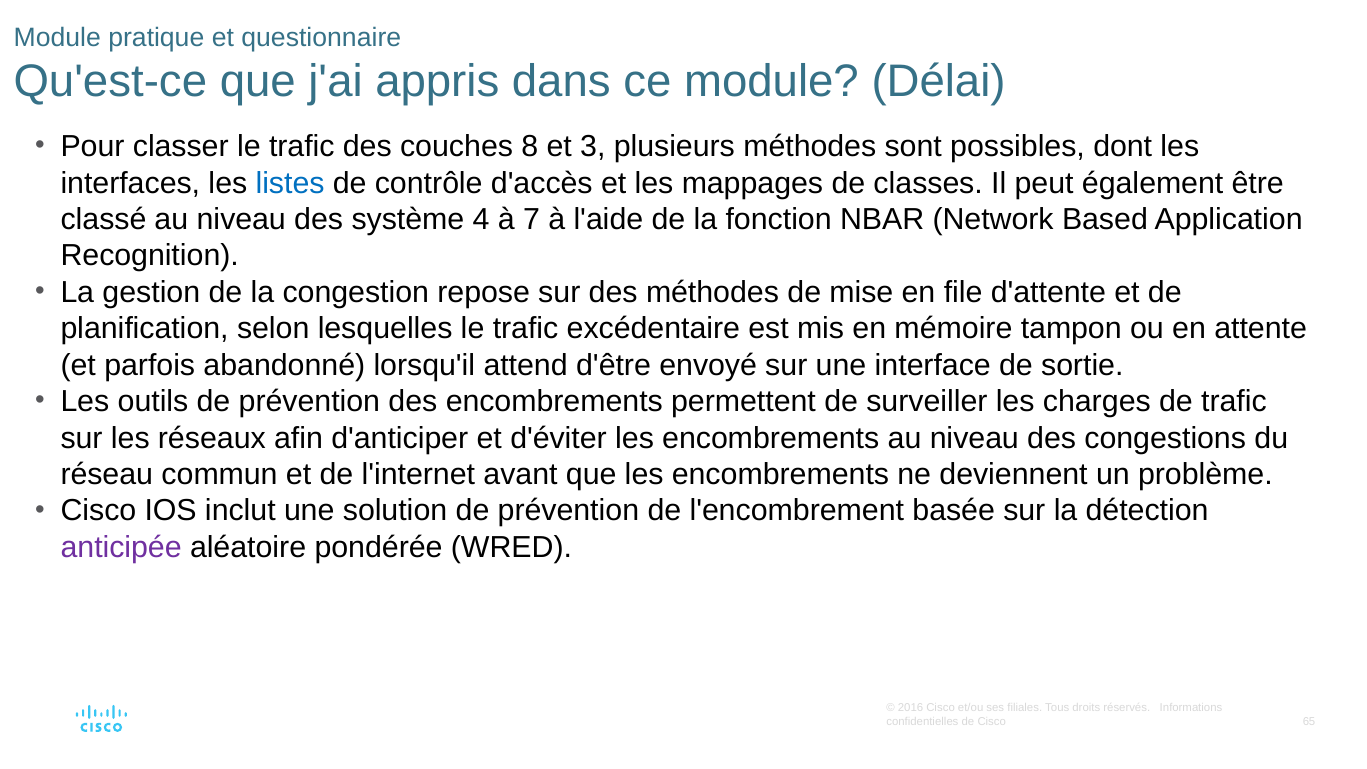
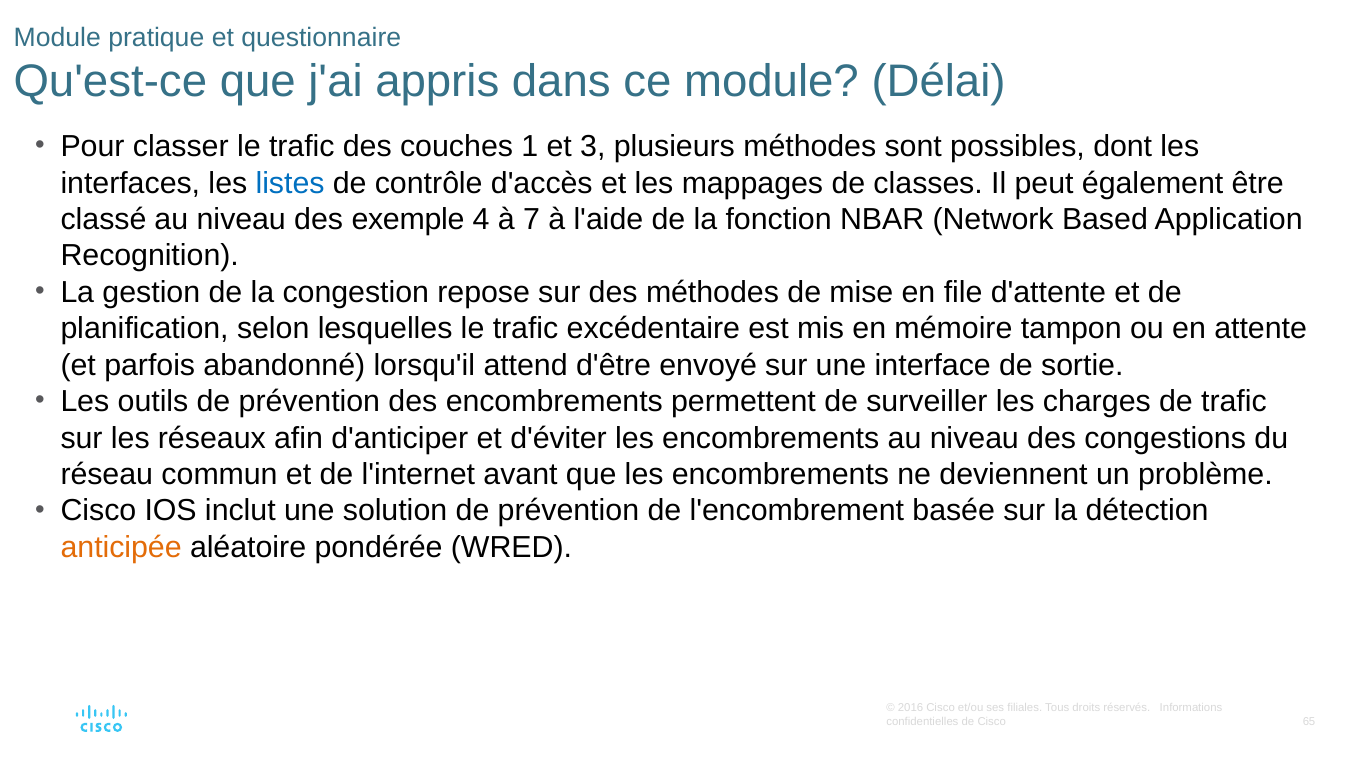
8: 8 -> 1
système: système -> exemple
anticipée colour: purple -> orange
